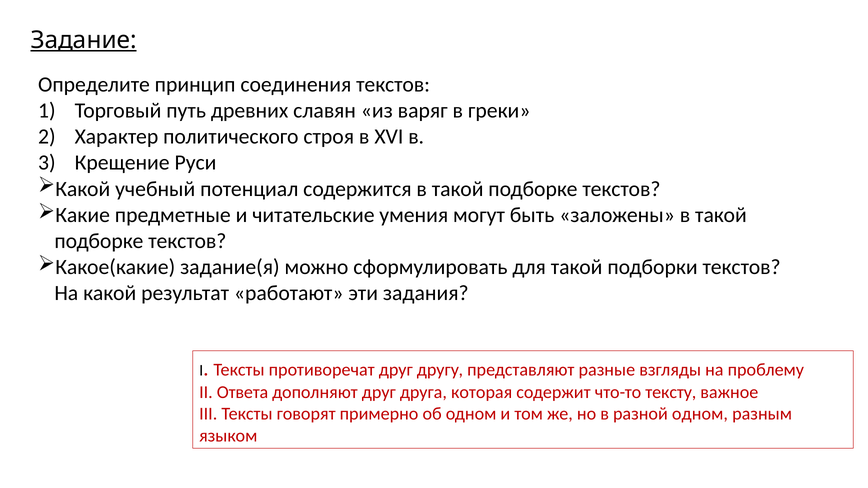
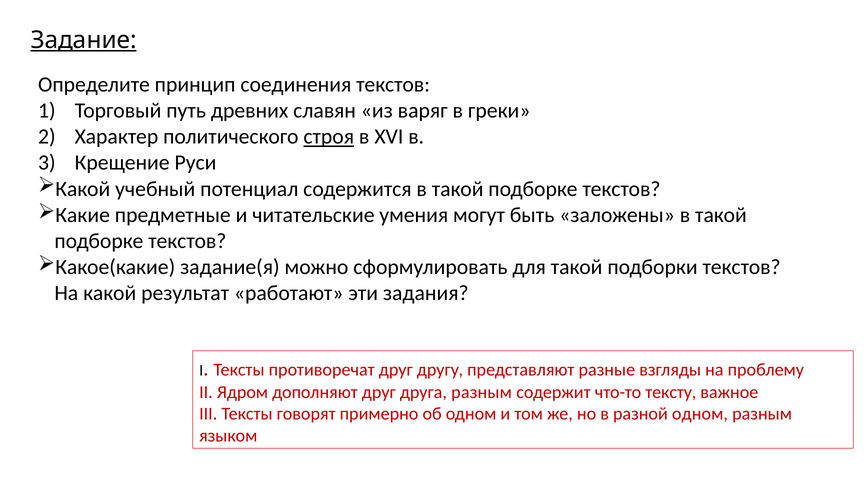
строя underline: none -> present
Ответа: Ответа -> Ядром
друга которая: которая -> разным
